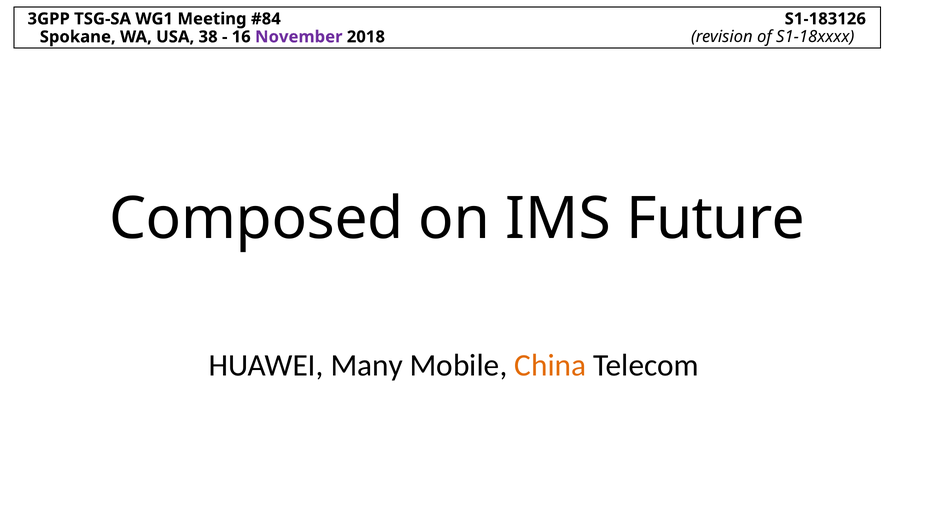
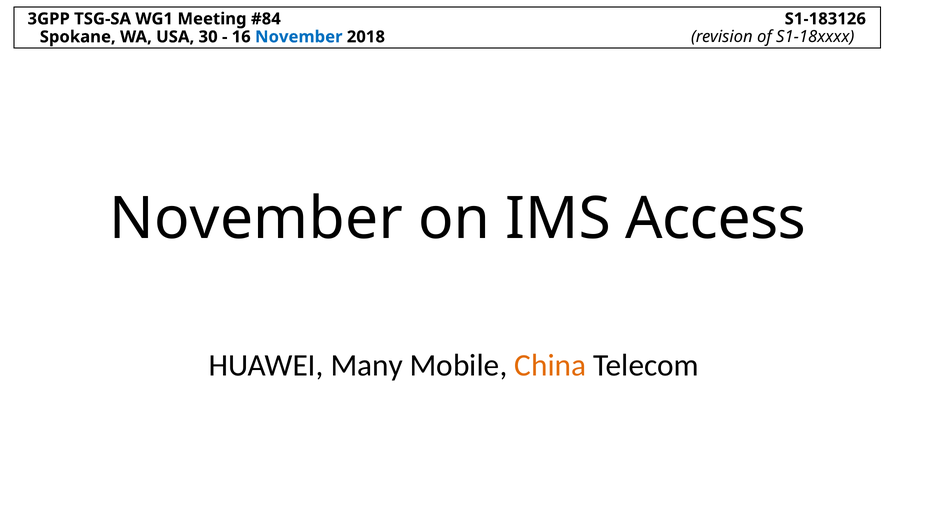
38: 38 -> 30
November at (299, 37) colour: purple -> blue
Composed at (256, 219): Composed -> November
Future: Future -> Access
